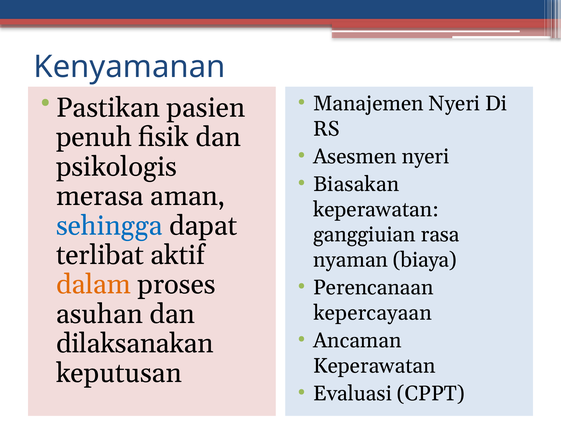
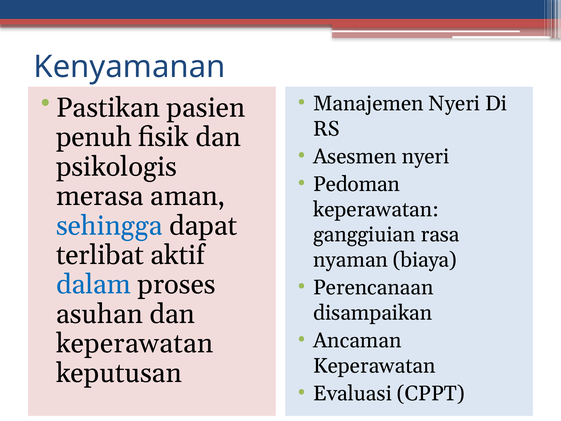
Biasakan: Biasakan -> Pedoman
dalam colour: orange -> blue
kepercayaan: kepercayaan -> disampaikan
dilaksanakan at (135, 343): dilaksanakan -> keperawatan
